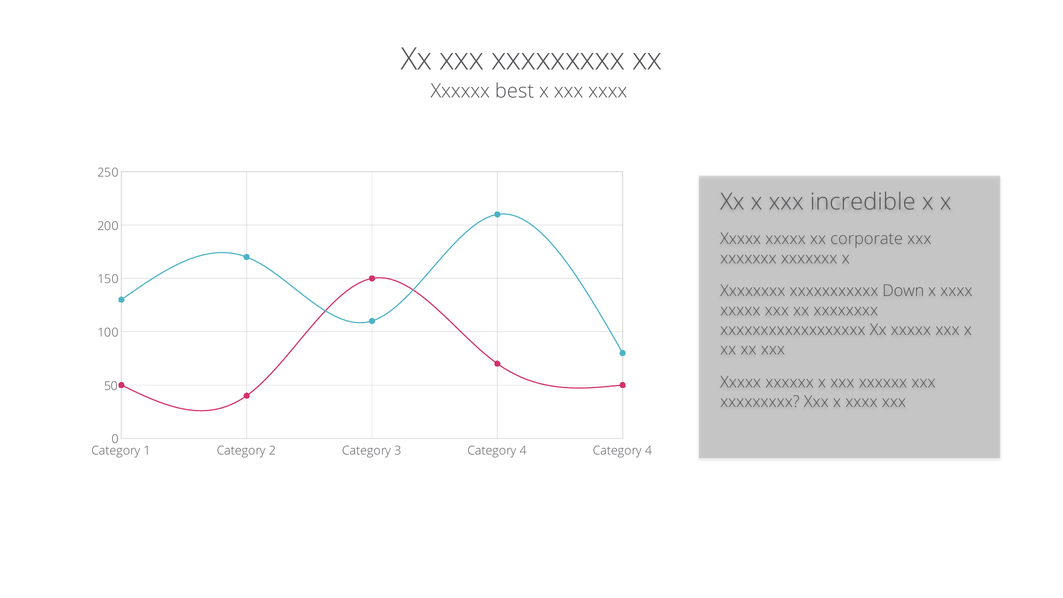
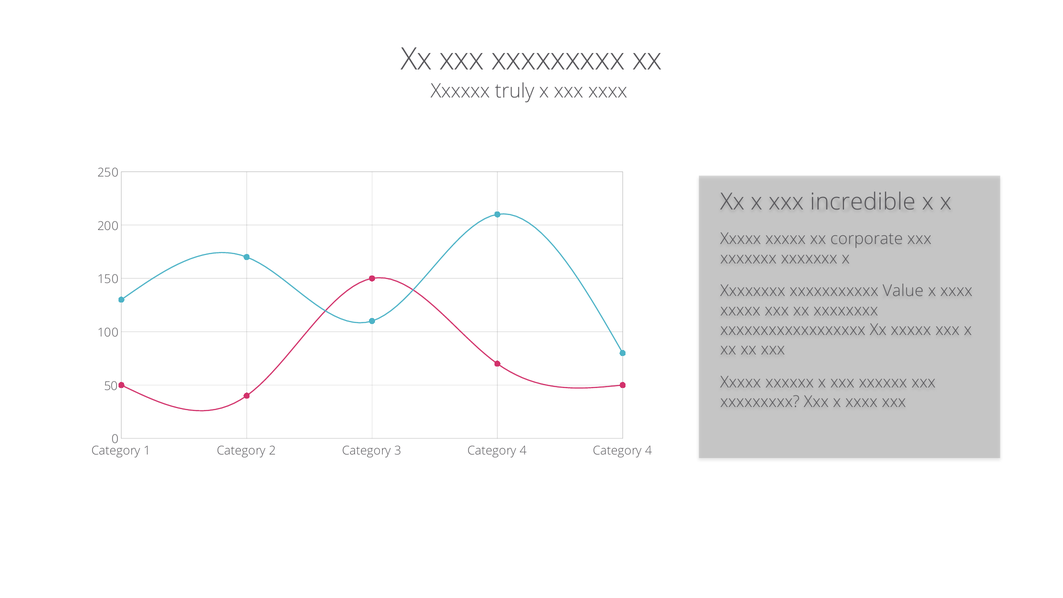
best: best -> truly
Down: Down -> Value
